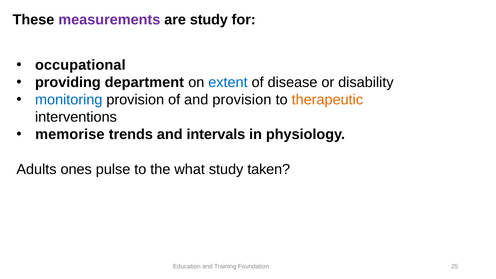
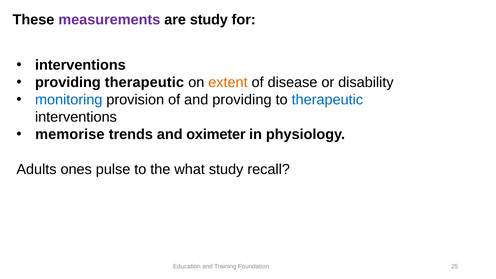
occupational at (80, 65): occupational -> interventions
providing department: department -> therapeutic
extent colour: blue -> orange
and provision: provision -> providing
therapeutic at (327, 100) colour: orange -> blue
intervals: intervals -> oximeter
taken: taken -> recall
